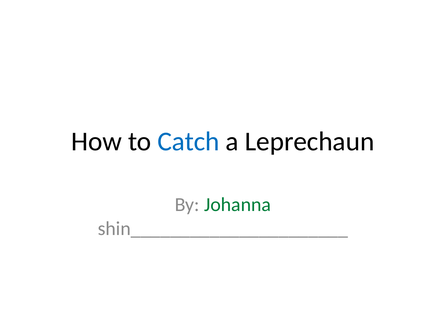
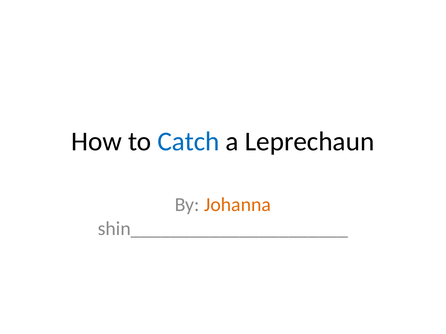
Johanna colour: green -> orange
